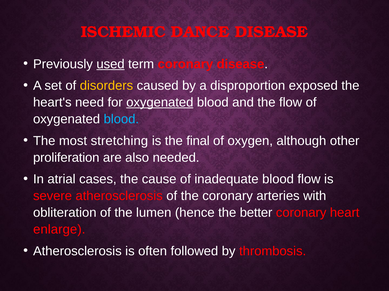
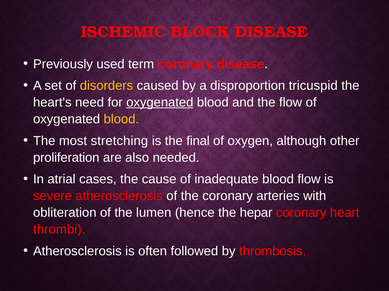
DANCE: DANCE -> BLOCK
used underline: present -> none
exposed: exposed -> tricuspid
blood at (121, 119) colour: light blue -> yellow
better: better -> hepar
enlarge: enlarge -> thrombi
